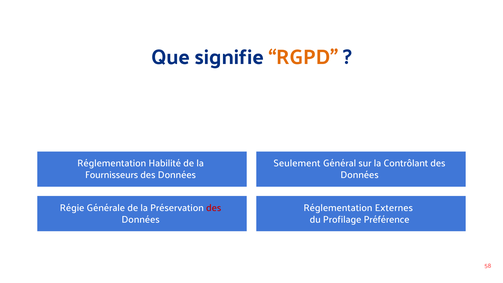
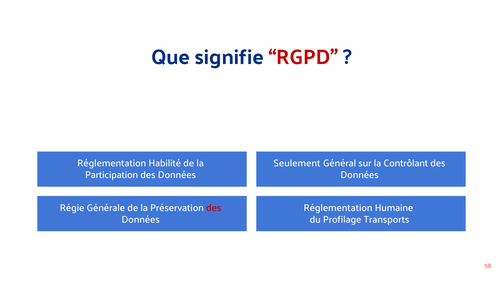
RGPD colour: orange -> red
Fournisseurs: Fournisseurs -> Participation
Externes: Externes -> Humaine
Préférence: Préférence -> Transports
